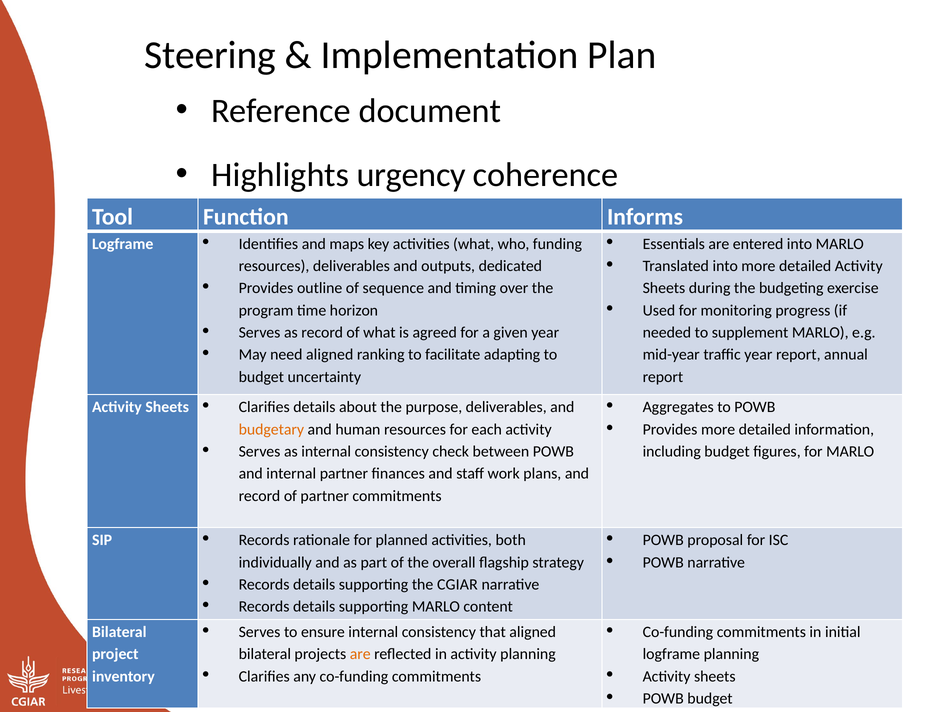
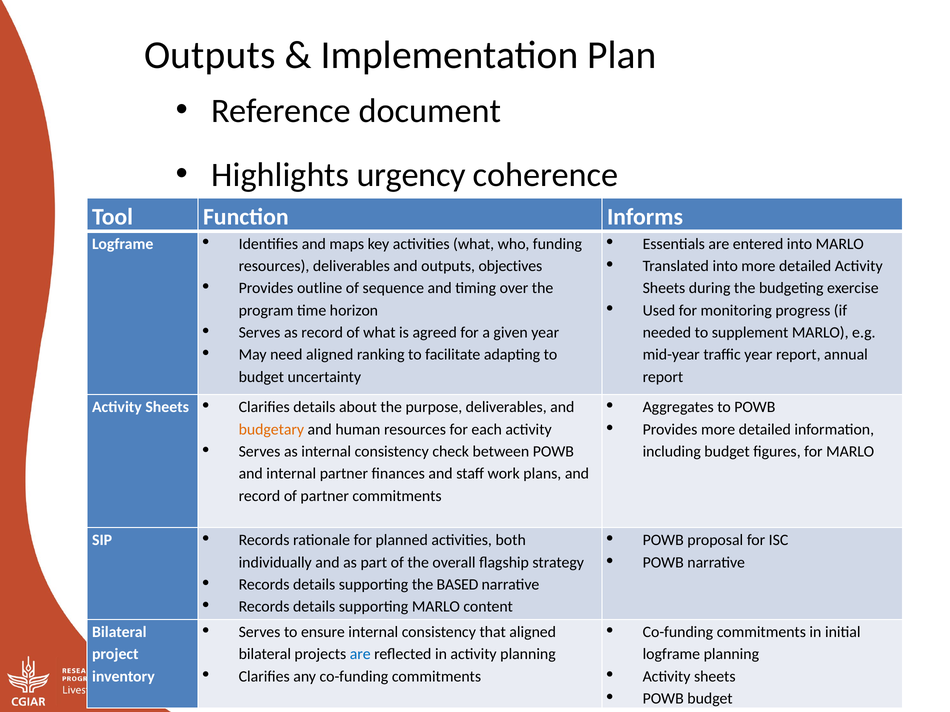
Steering at (210, 55): Steering -> Outputs
dedicated: dedicated -> objectives
CGIAR: CGIAR -> BASED
are at (360, 655) colour: orange -> blue
